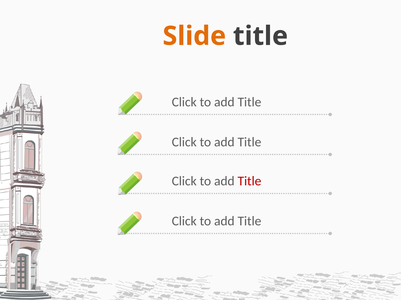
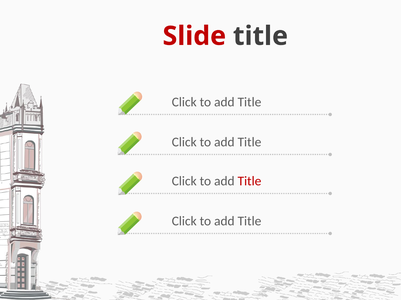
Slide colour: orange -> red
